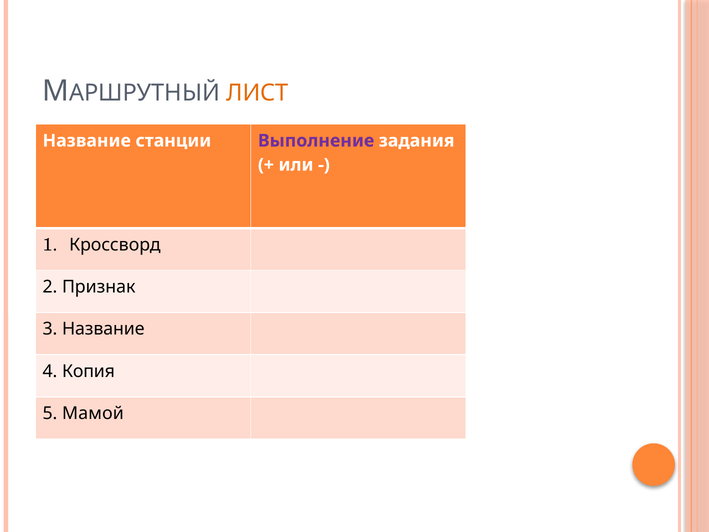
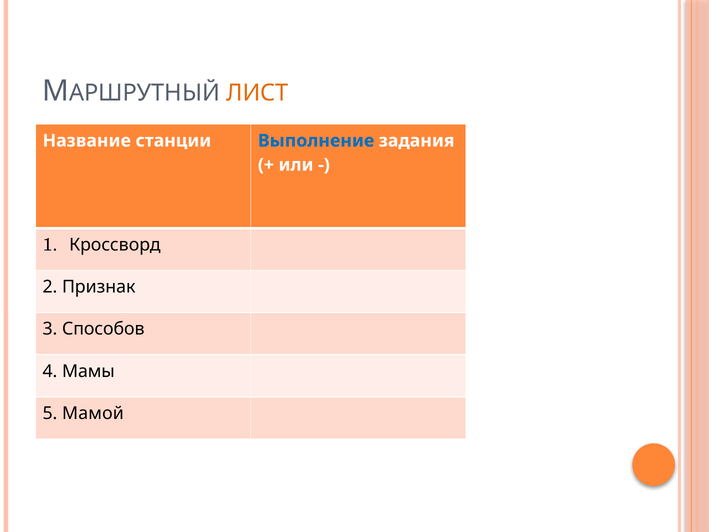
Выполнение colour: purple -> blue
3 Название: Название -> Способов
Копия: Копия -> Мамы
